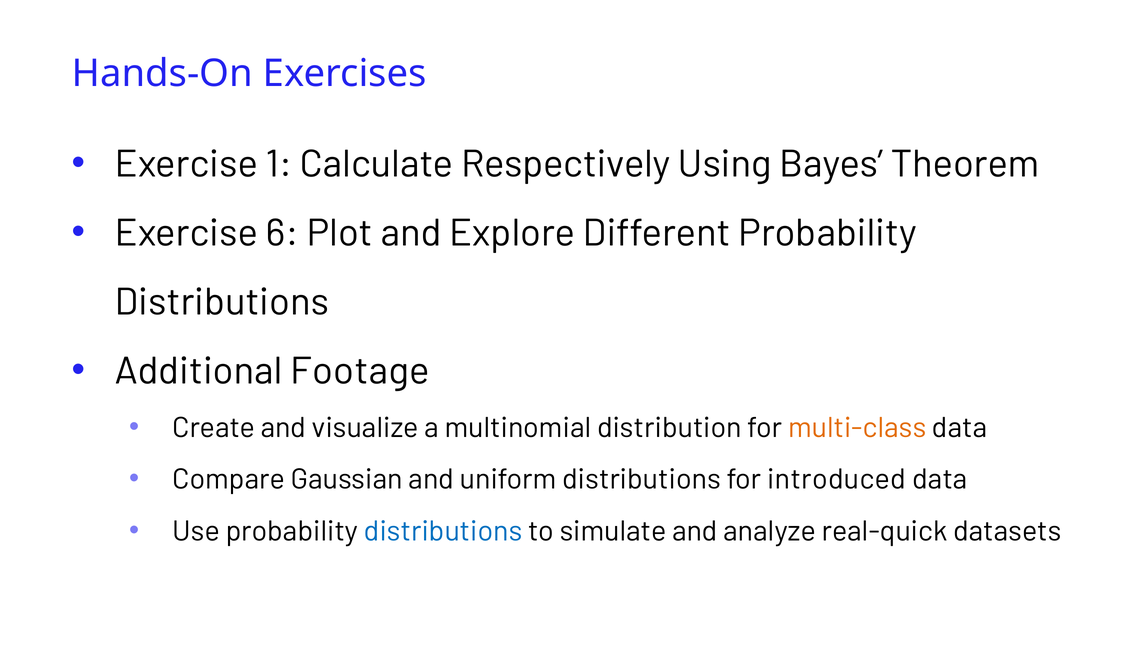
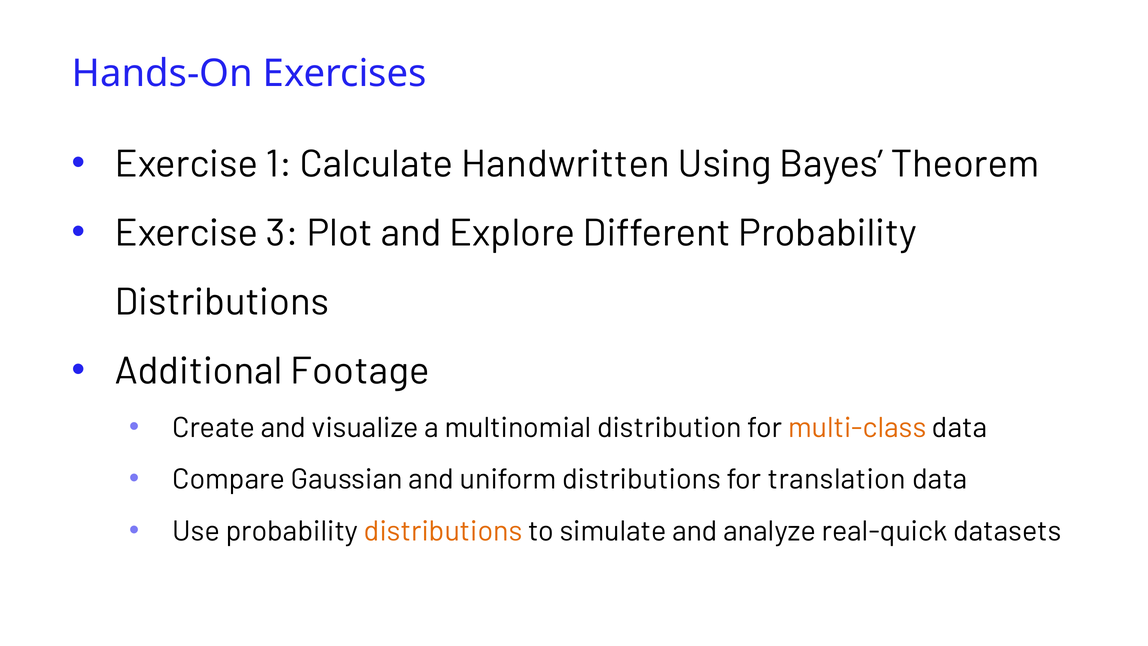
Respectively: Respectively -> Handwritten
6: 6 -> 3
introduced: introduced -> translation
distributions at (443, 531) colour: blue -> orange
